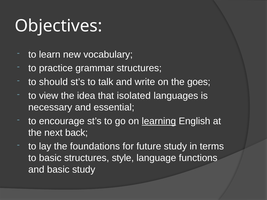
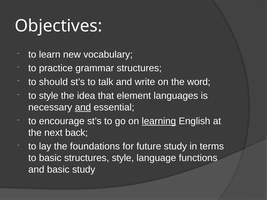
goes: goes -> word
to view: view -> style
isolated: isolated -> element
and at (83, 107) underline: none -> present
